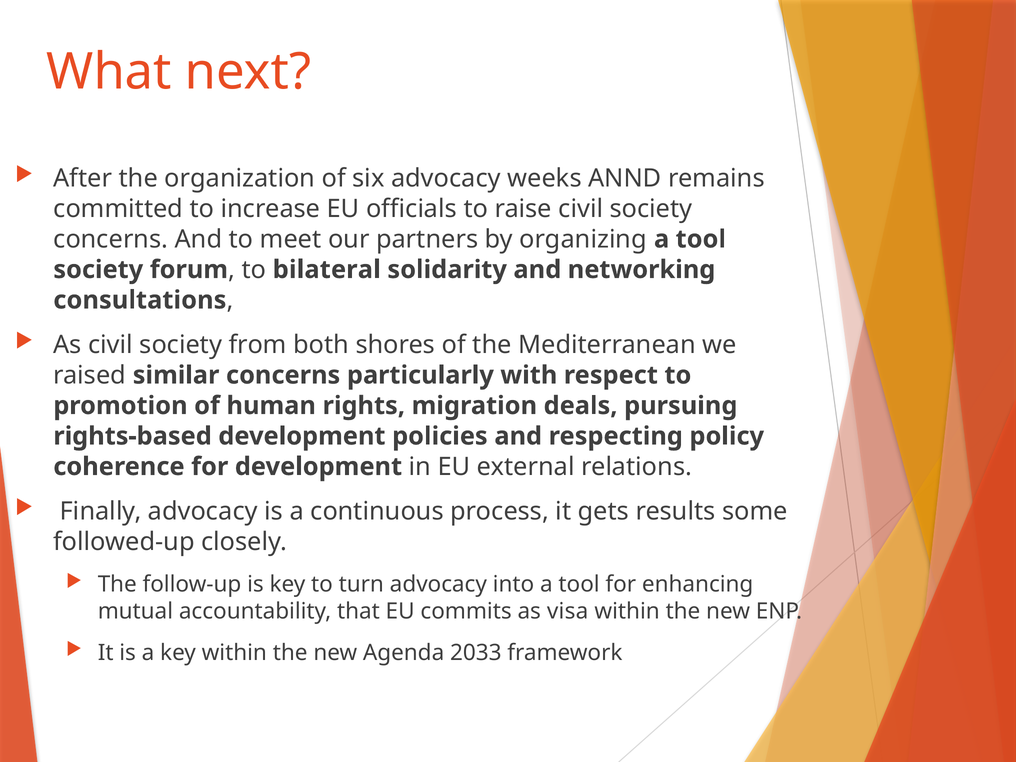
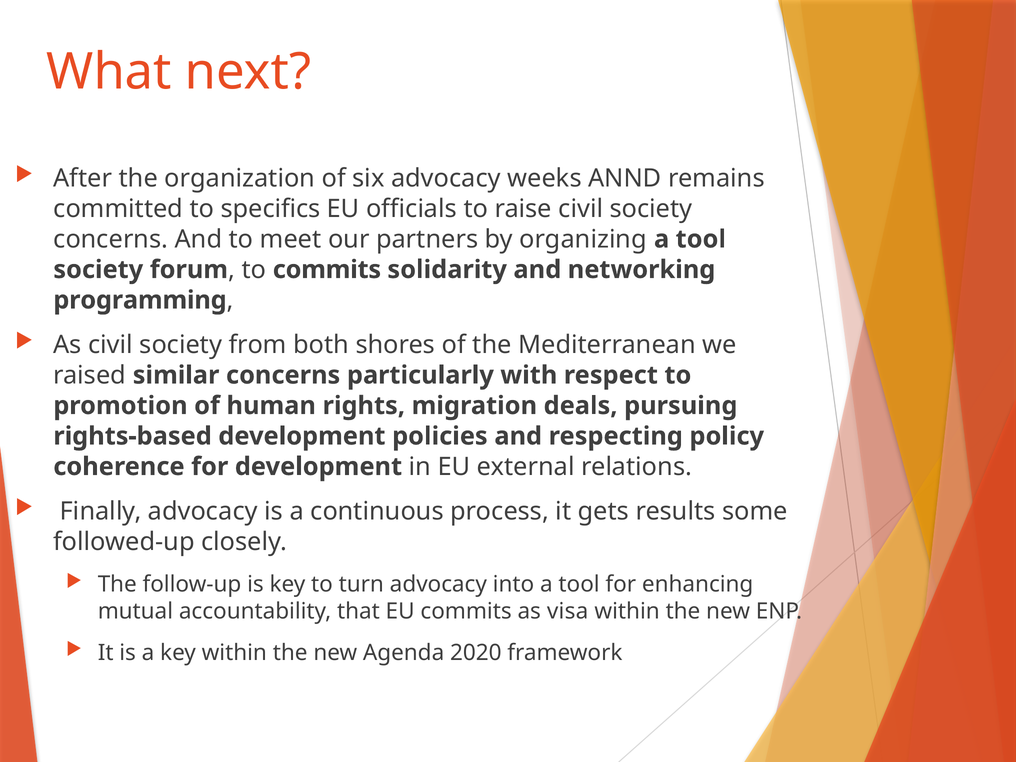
increase: increase -> specifics
to bilateral: bilateral -> commits
consultations: consultations -> programming
2033: 2033 -> 2020
